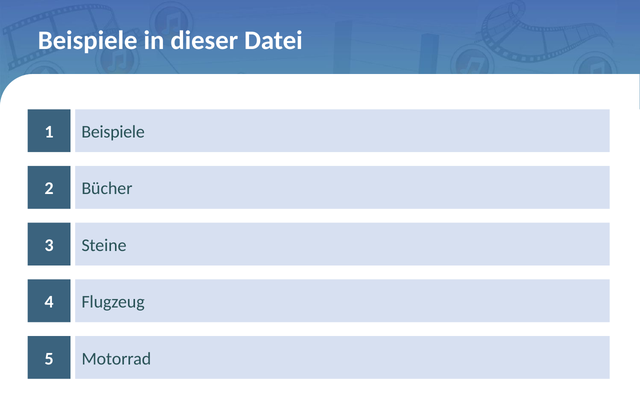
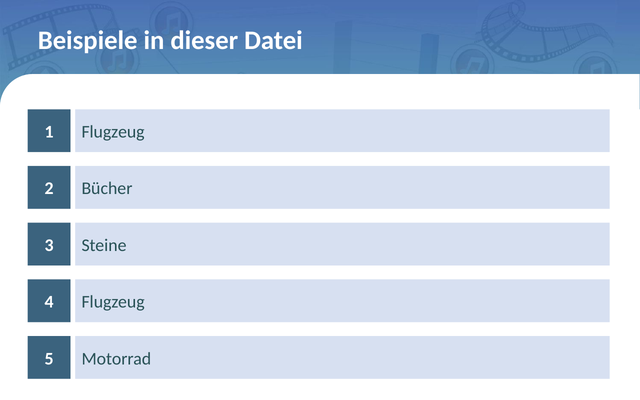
1 Beispiele: Beispiele -> Flugzeug
